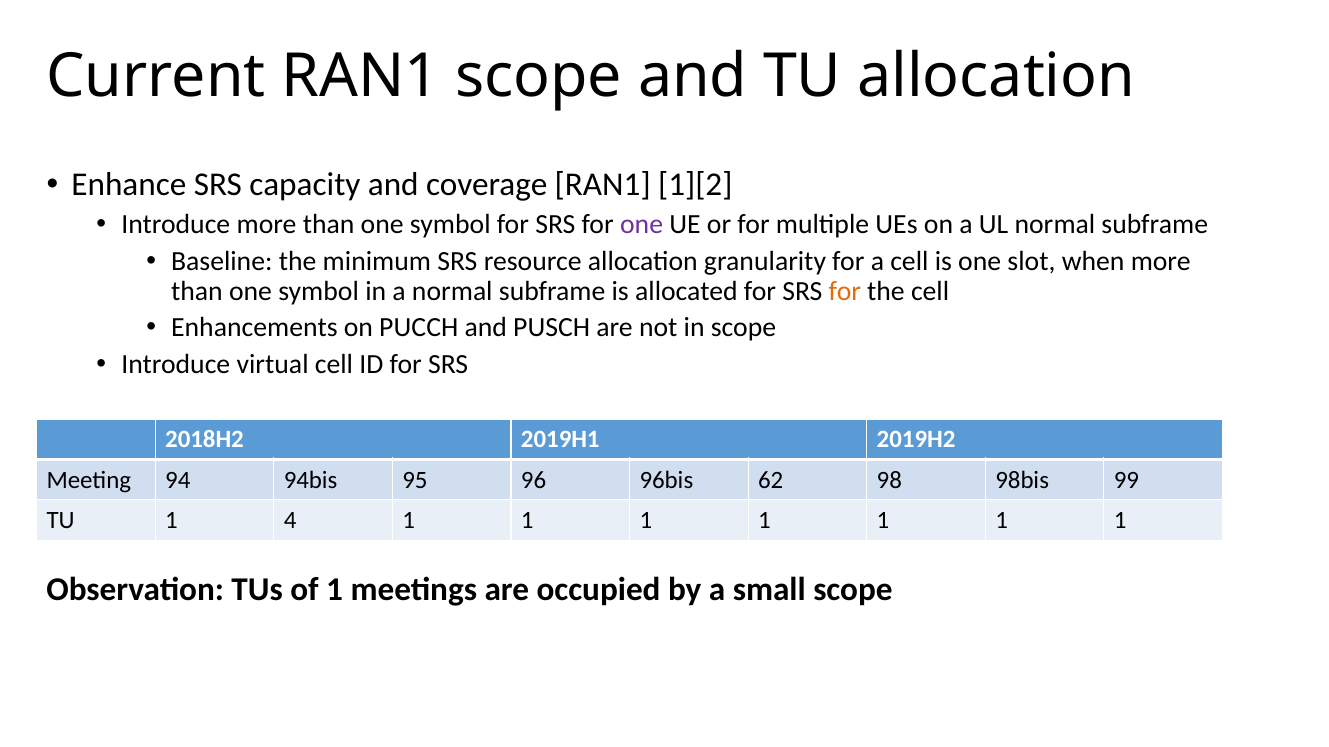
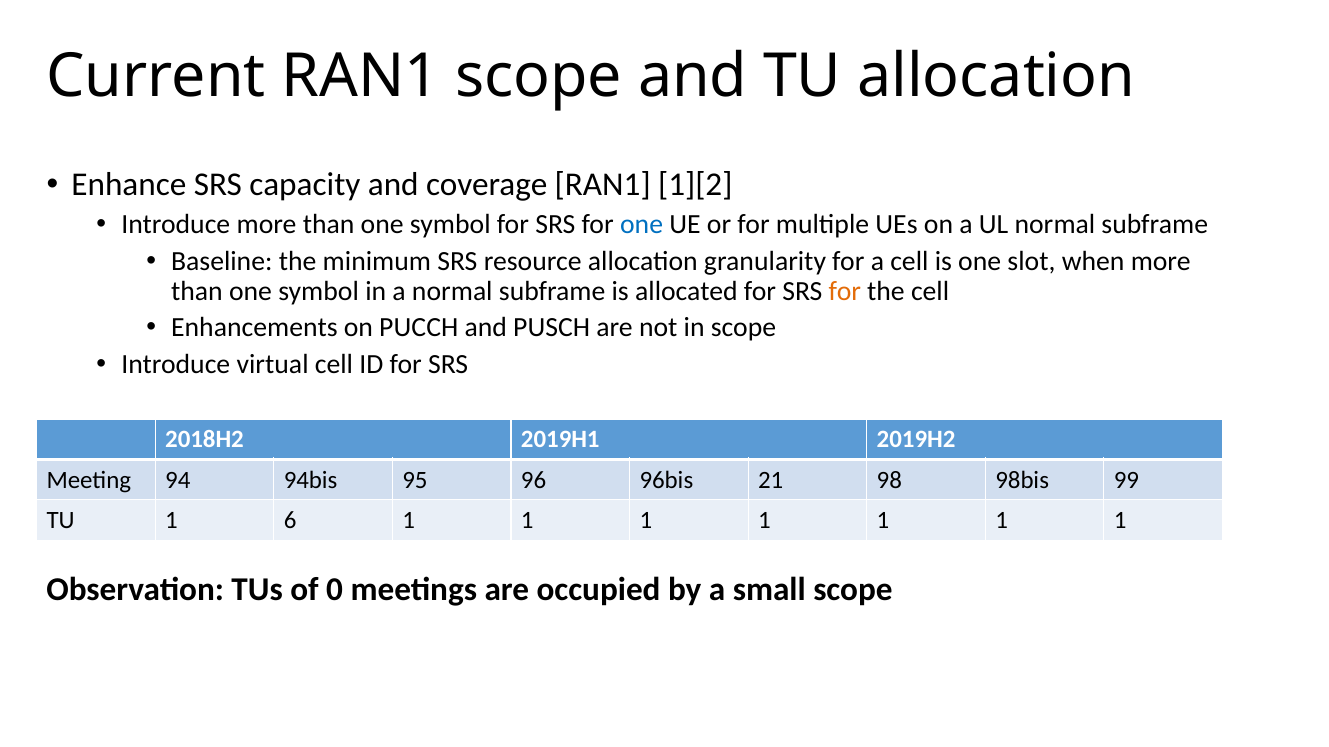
one at (642, 224) colour: purple -> blue
62: 62 -> 21
4: 4 -> 6
of 1: 1 -> 0
